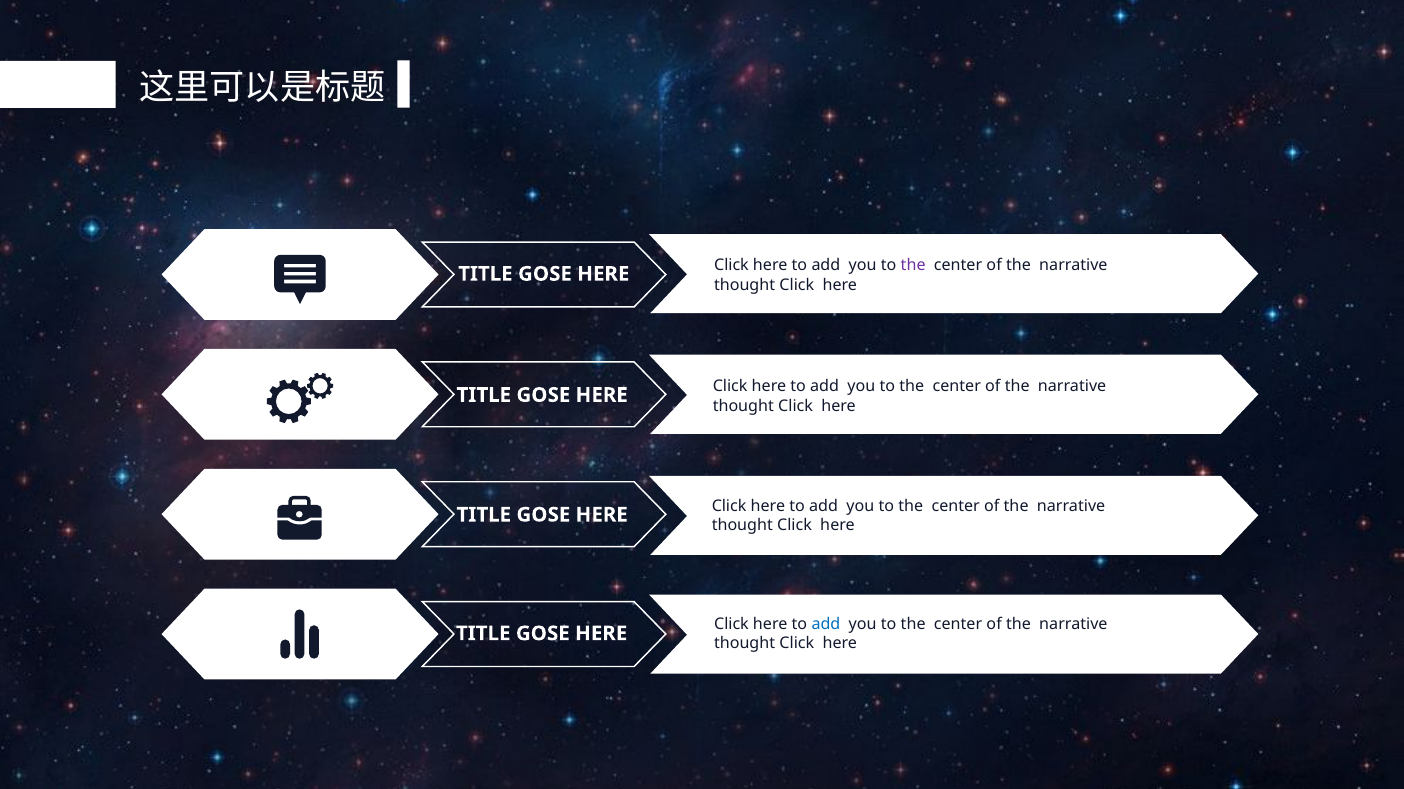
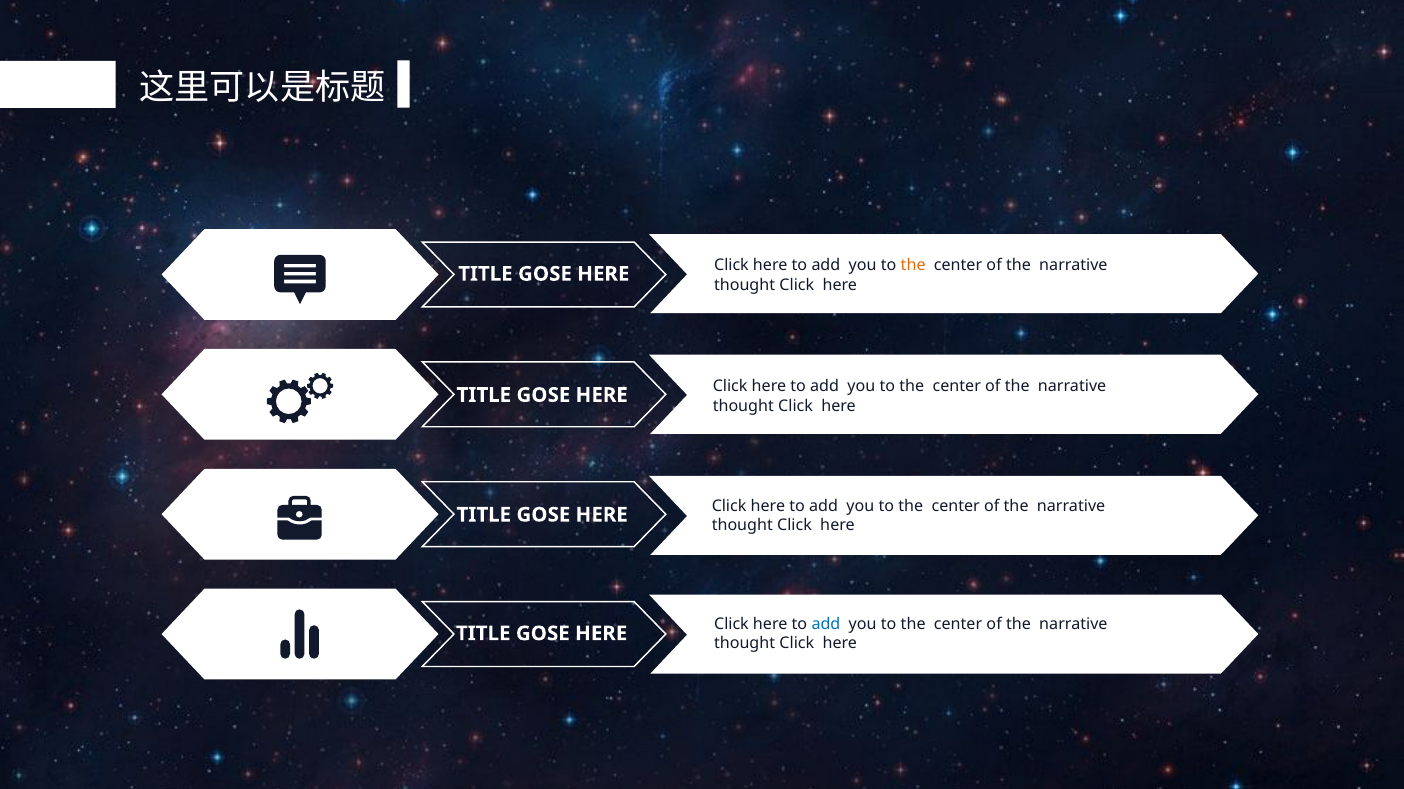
the at (913, 266) colour: purple -> orange
